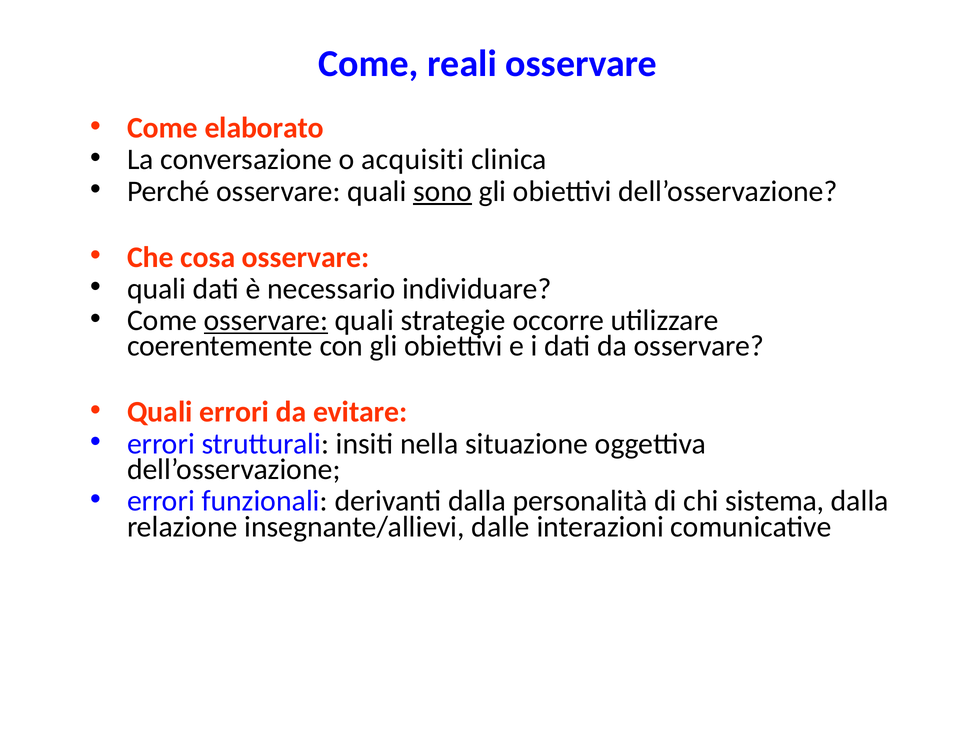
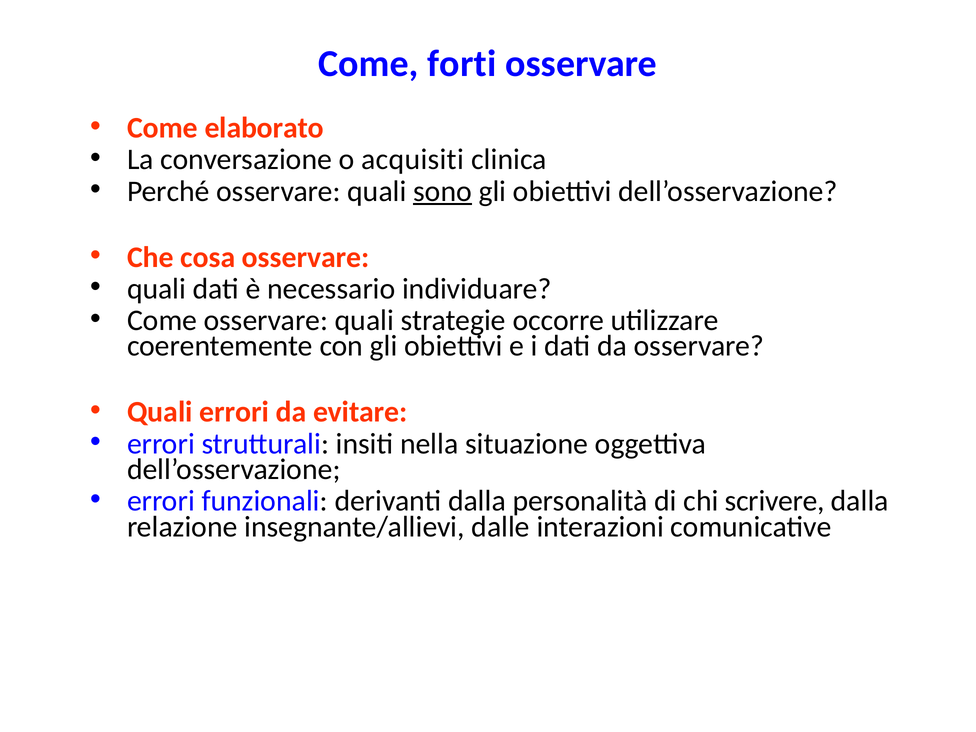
reali: reali -> forti
osservare at (266, 320) underline: present -> none
sistema: sistema -> scrivere
